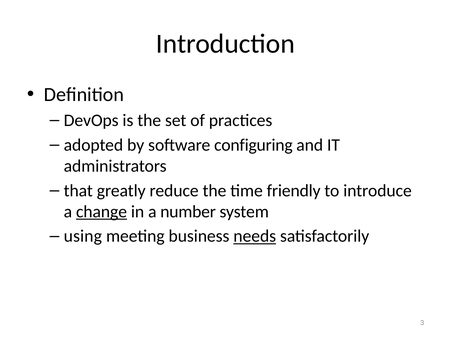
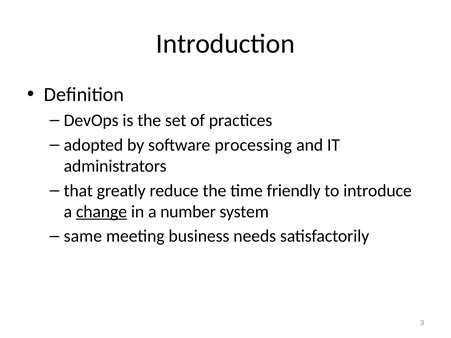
configuring: configuring -> processing
using: using -> same
needs underline: present -> none
